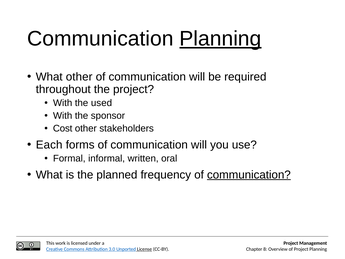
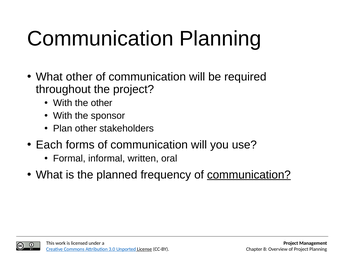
Planning at (220, 39) underline: present -> none
the used: used -> other
Cost: Cost -> Plan
